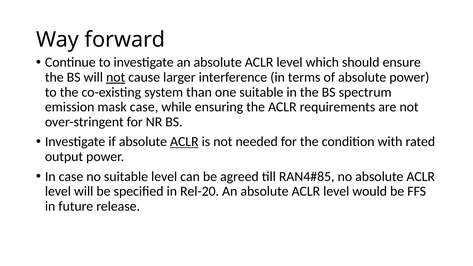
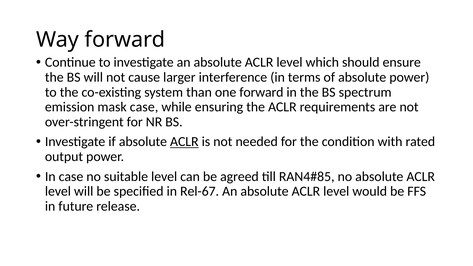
not at (116, 77) underline: present -> none
one suitable: suitable -> forward
Rel-20: Rel-20 -> Rel-67
